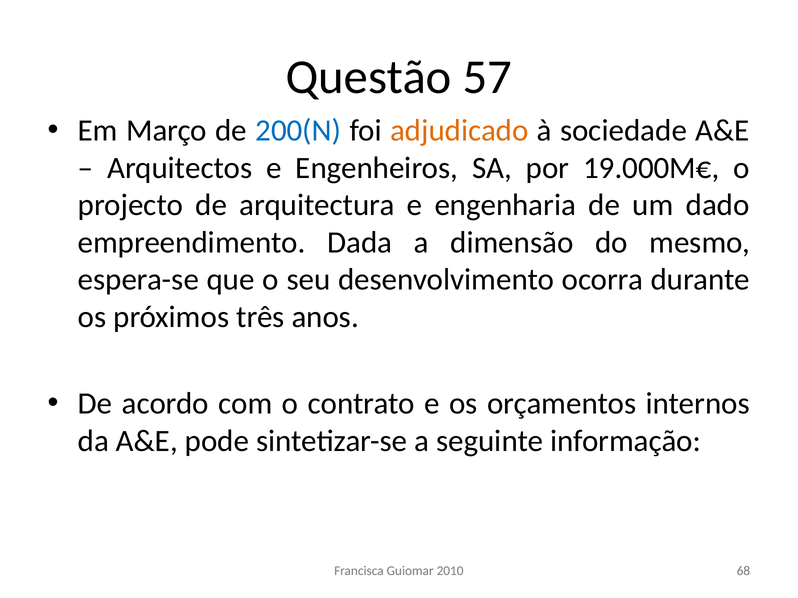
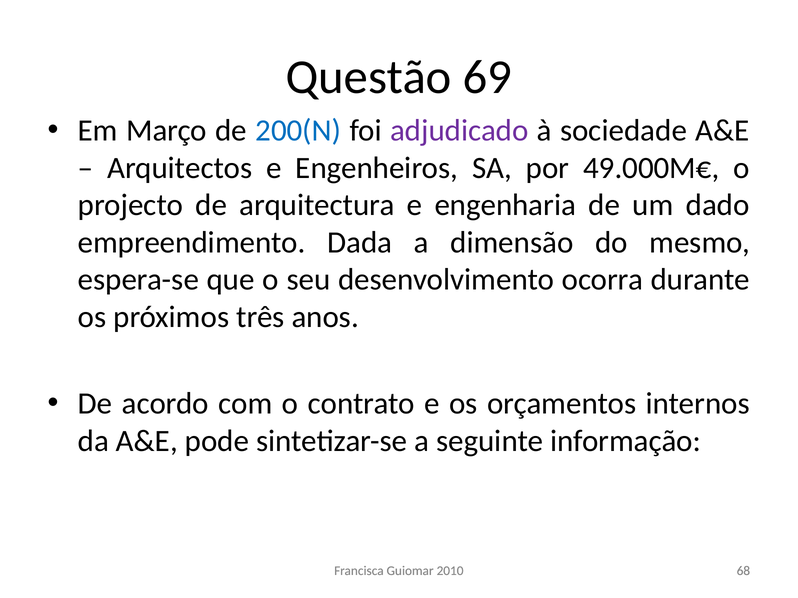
57: 57 -> 69
adjudicado colour: orange -> purple
19.000M€: 19.000M€ -> 49.000M€
